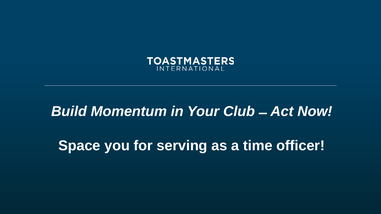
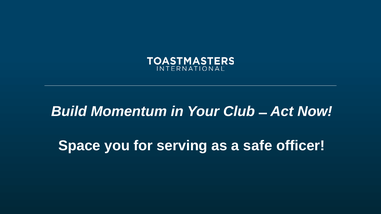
time: time -> safe
